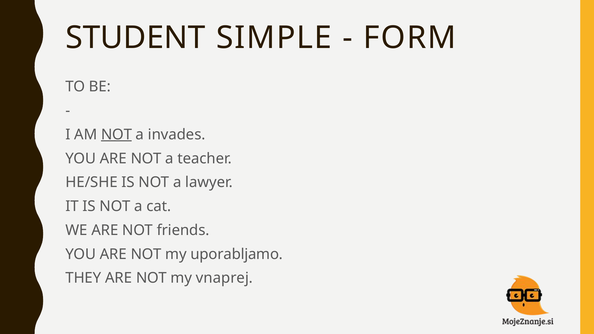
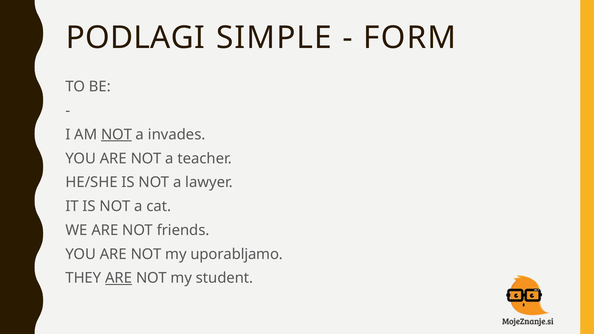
STUDENT: STUDENT -> PODLAGI
ARE at (119, 278) underline: none -> present
vnaprej: vnaprej -> student
